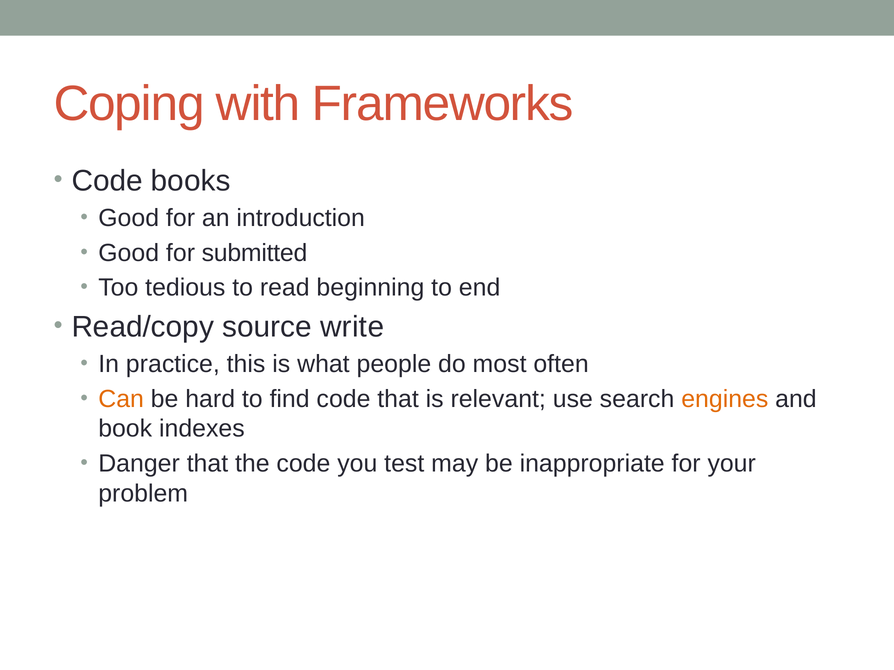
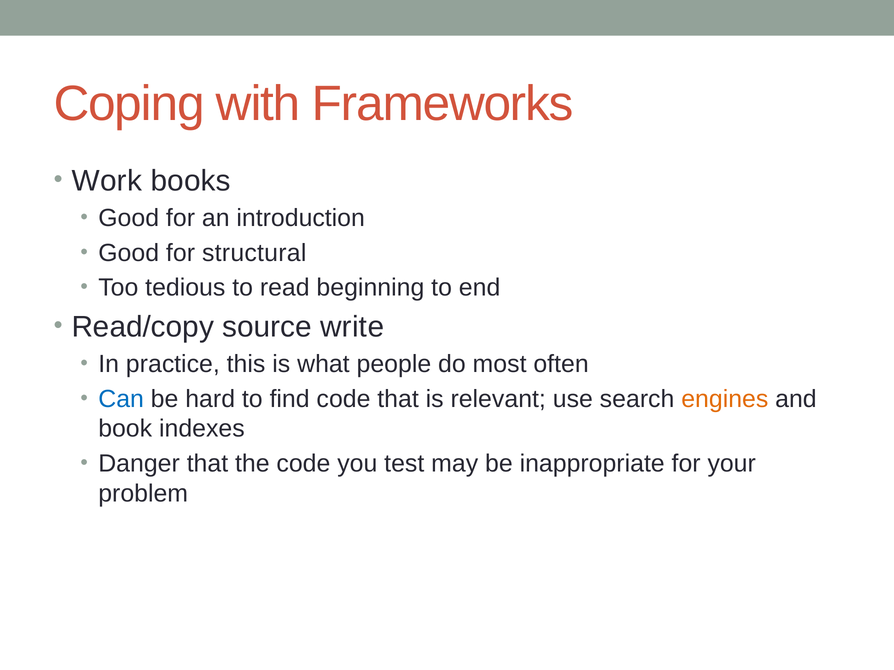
Code at (107, 181): Code -> Work
submitted: submitted -> structural
Can colour: orange -> blue
